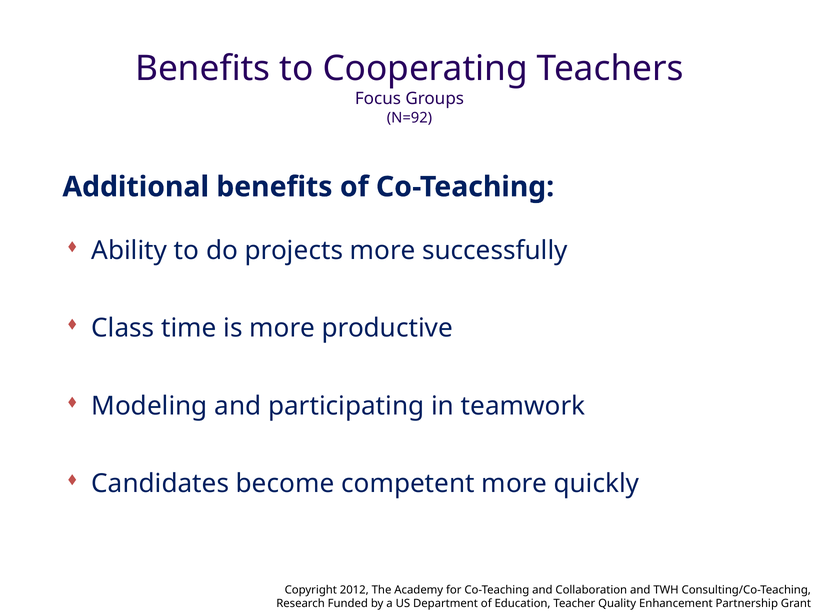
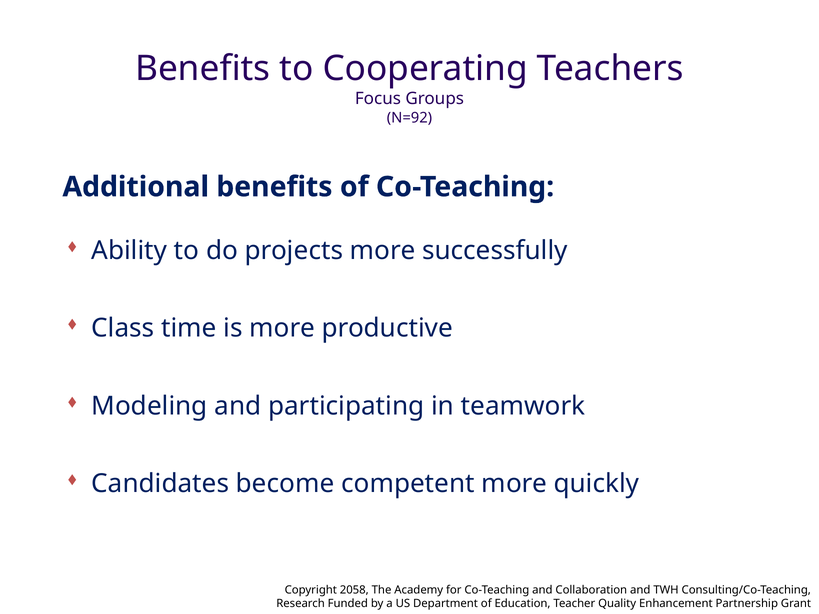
2012: 2012 -> 2058
